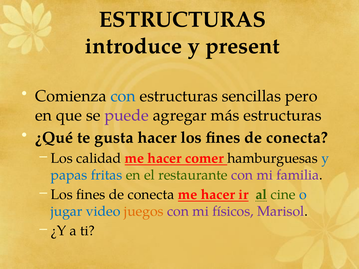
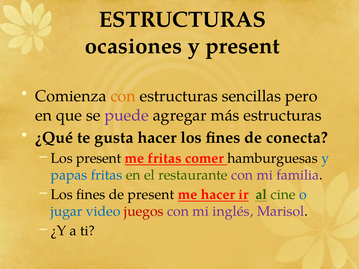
introduce: introduce -> ocasiones
con at (123, 96) colour: blue -> orange
Los calidad: calidad -> present
hacer at (165, 158): hacer -> fritas
conecta at (151, 195): conecta -> present
juegos colour: orange -> red
físicos: físicos -> inglés
